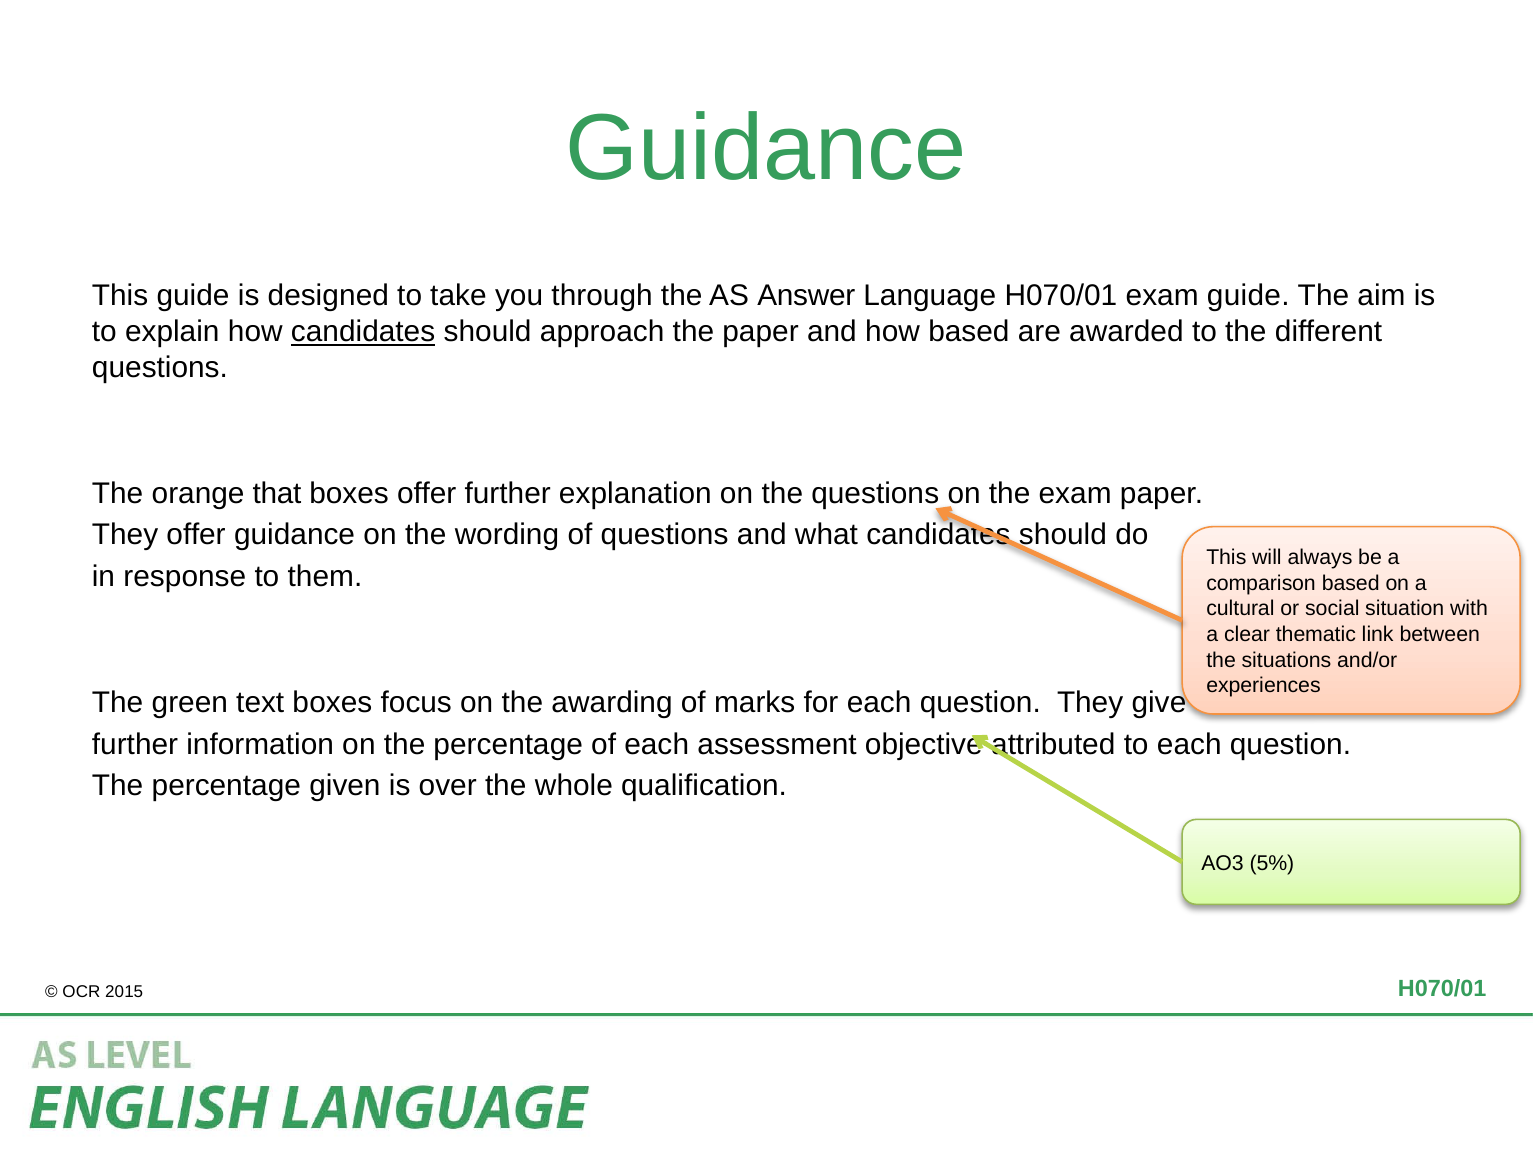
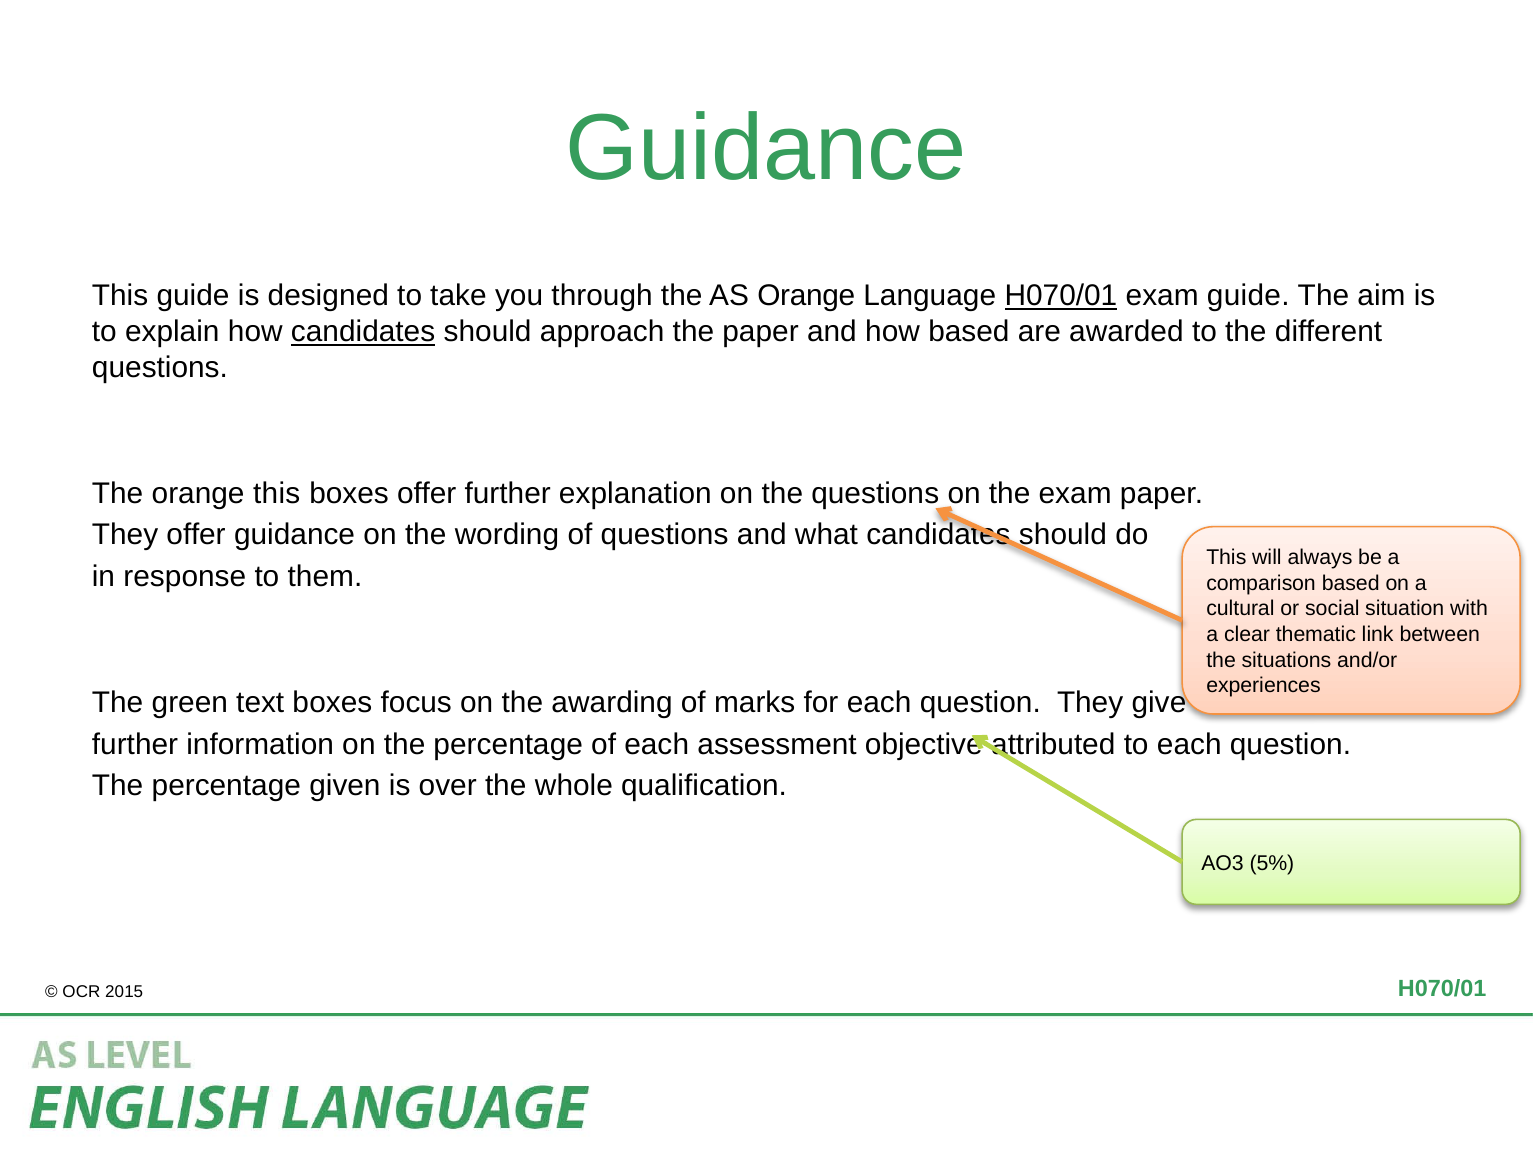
AS Answer: Answer -> Orange
H070/01 at (1061, 296) underline: none -> present
orange that: that -> this
